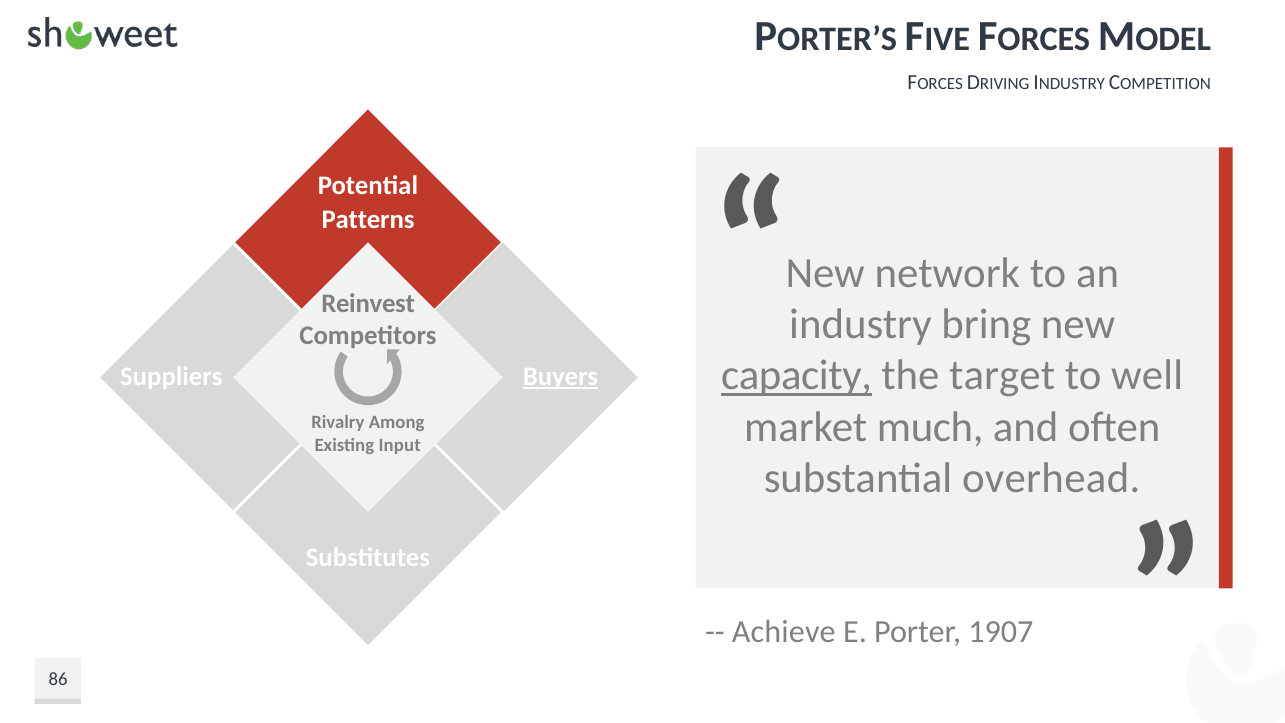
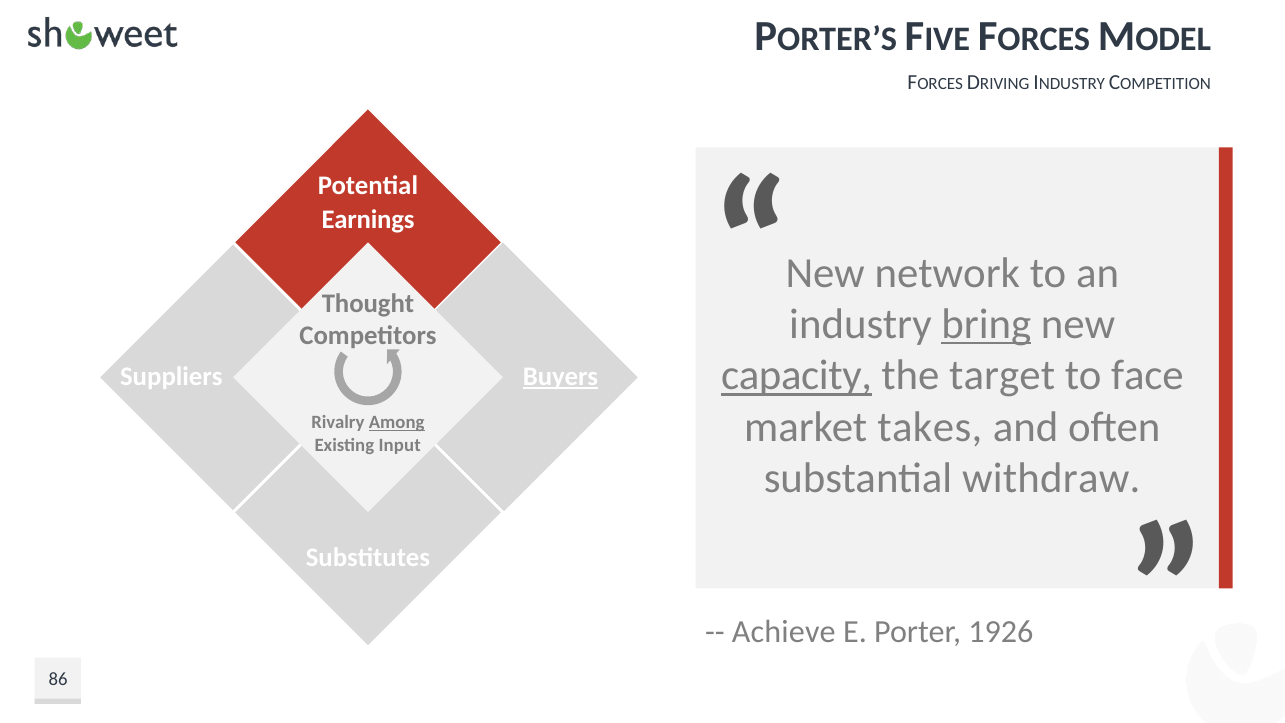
Patterns: Patterns -> Earnings
Reinvest: Reinvest -> Thought
bring underline: none -> present
well: well -> face
much: much -> takes
Among underline: none -> present
overhead: overhead -> withdraw
1907: 1907 -> 1926
